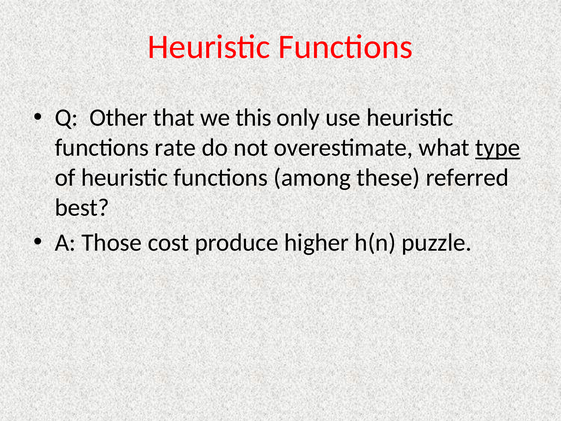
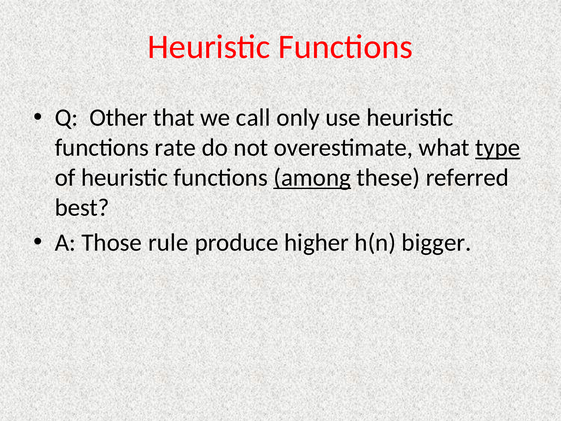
this: this -> call
among underline: none -> present
cost: cost -> rule
puzzle: puzzle -> bigger
